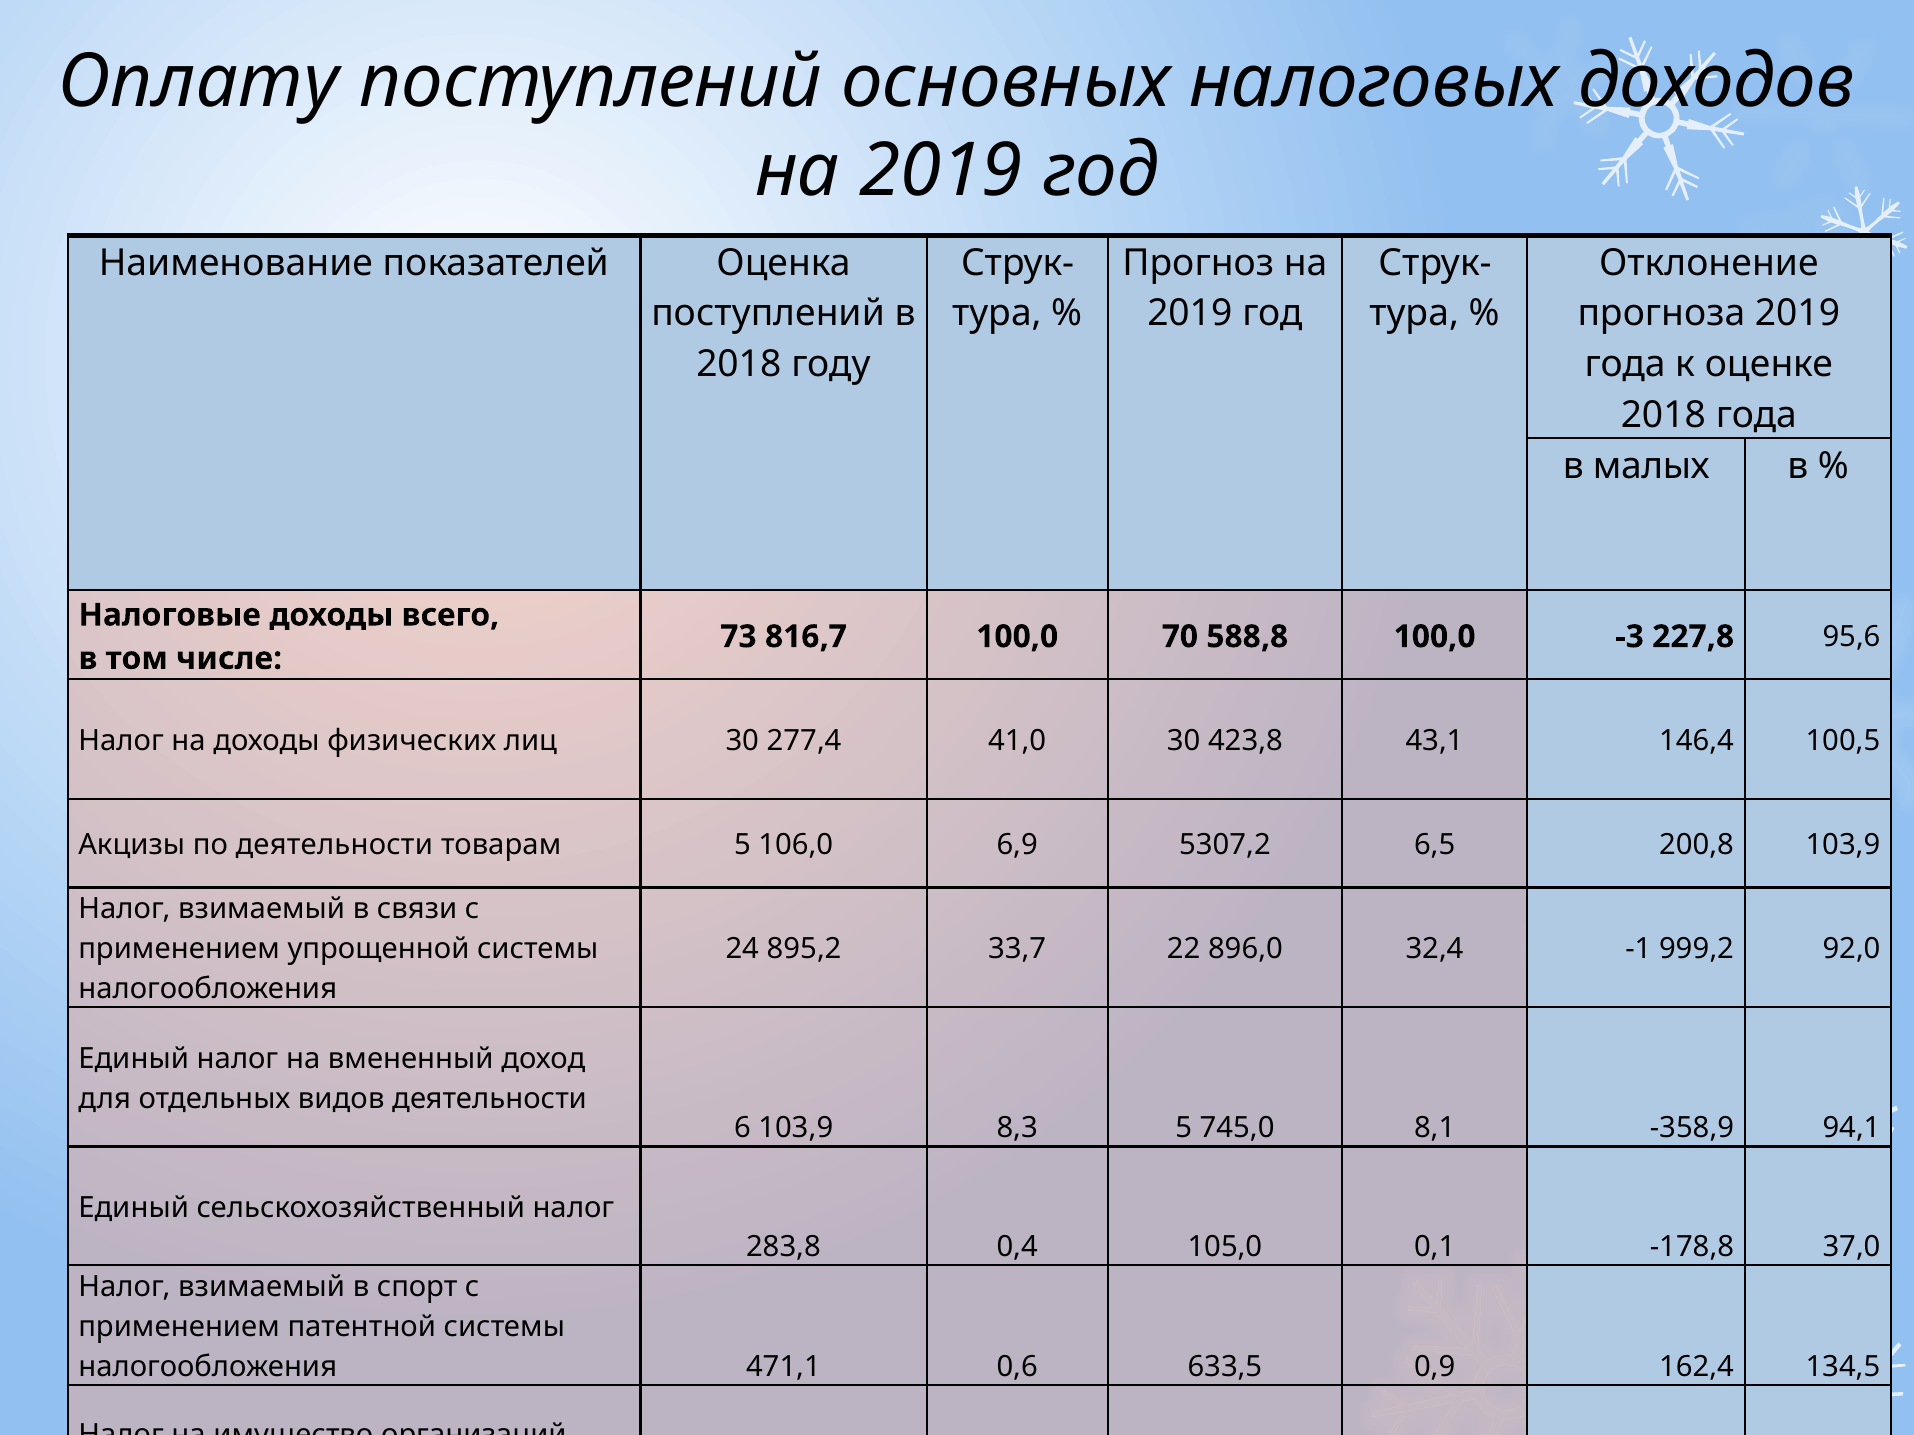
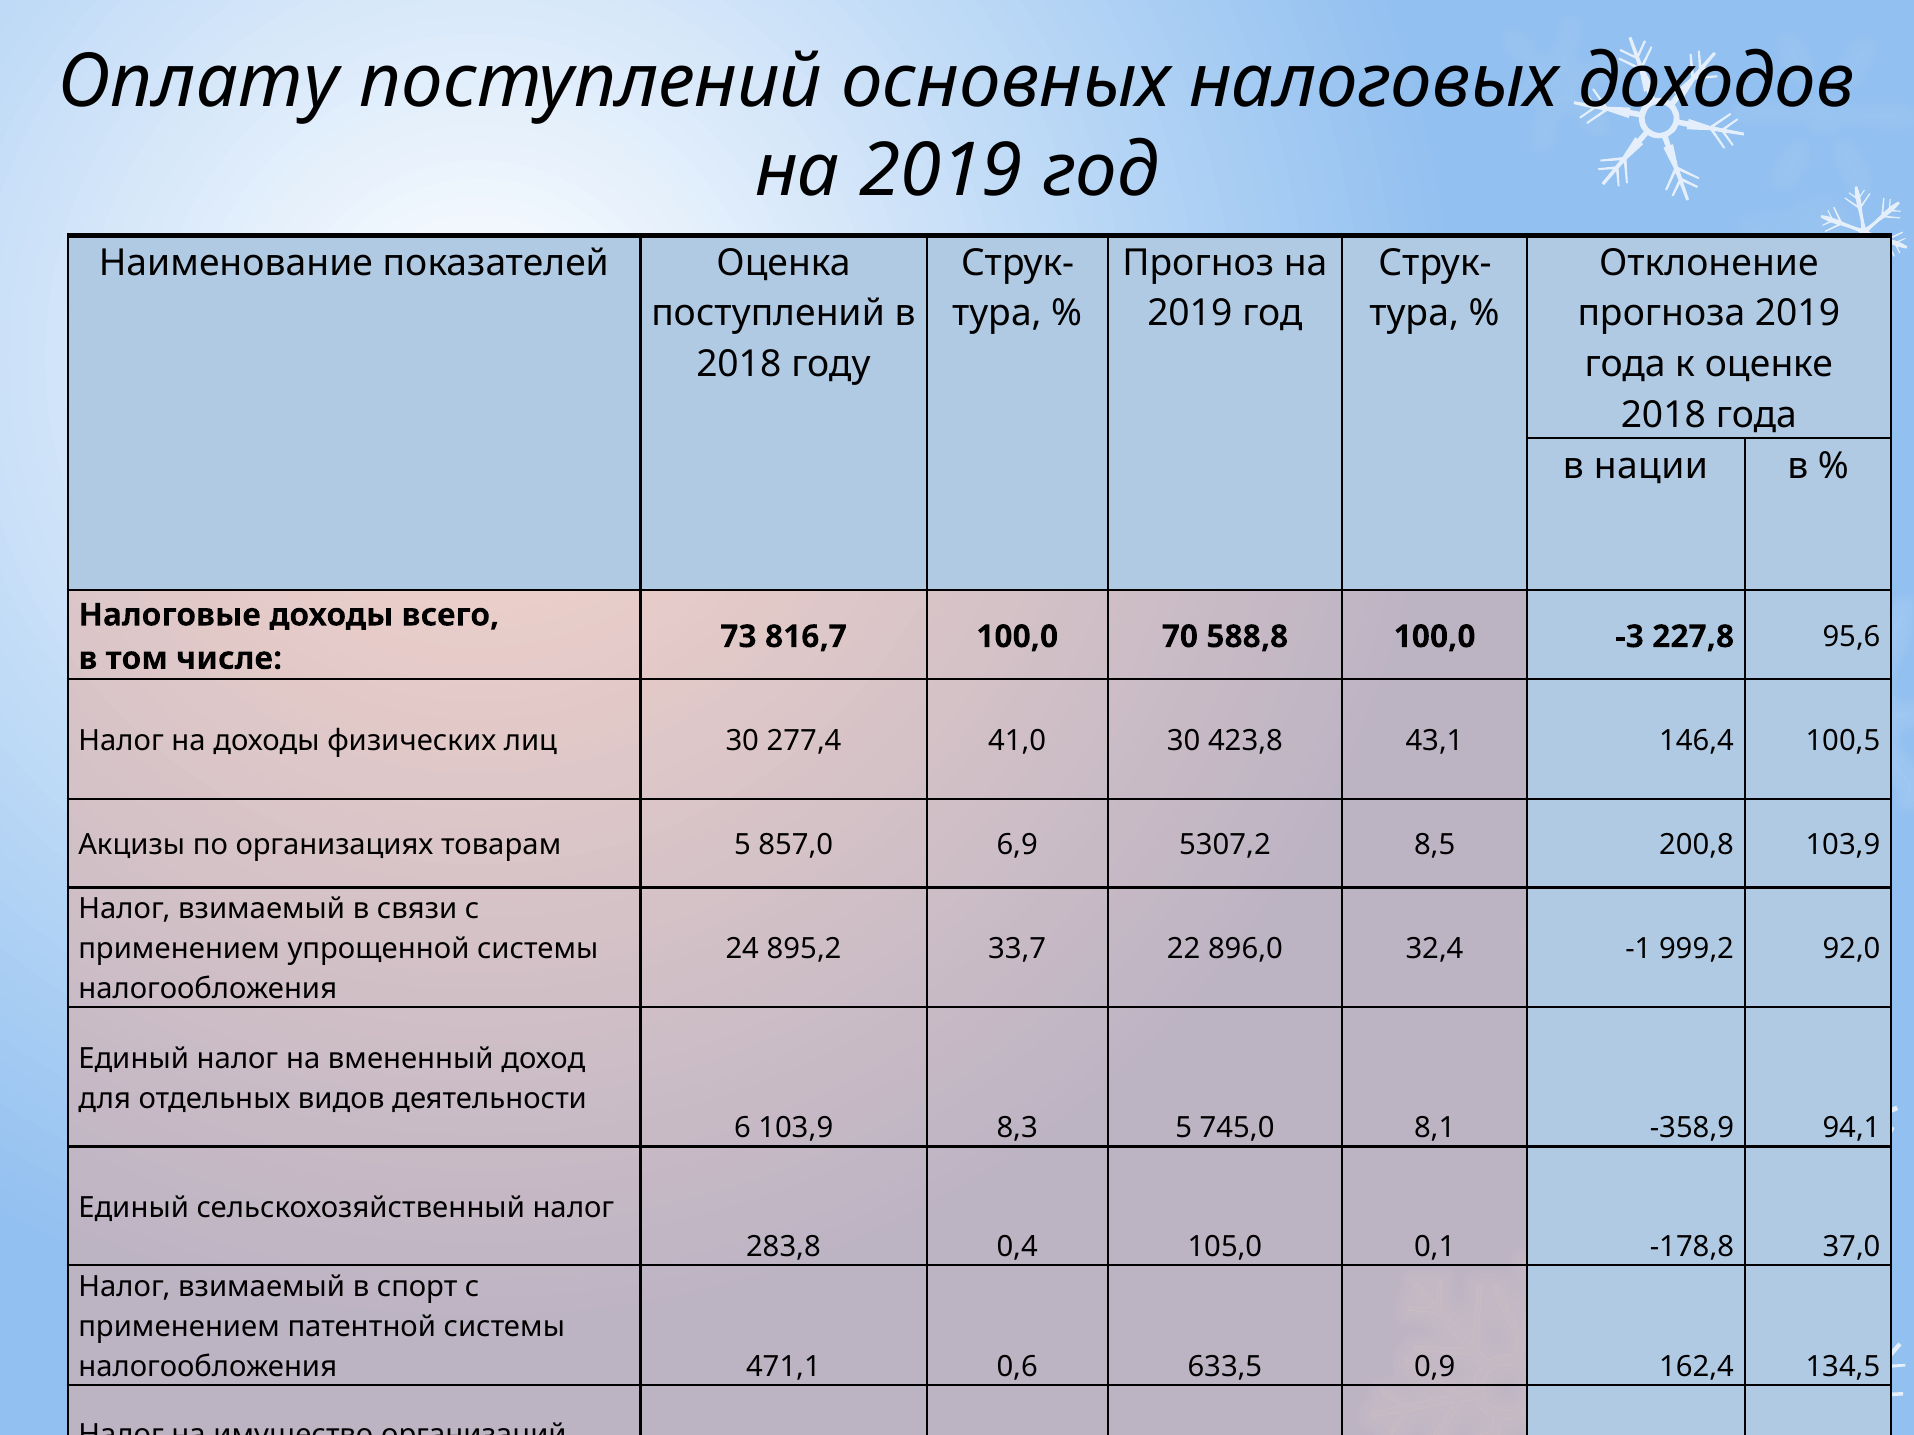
малых: малых -> нации
по деятельности: деятельности -> организациях
106,0: 106,0 -> 857,0
6,5: 6,5 -> 8,5
